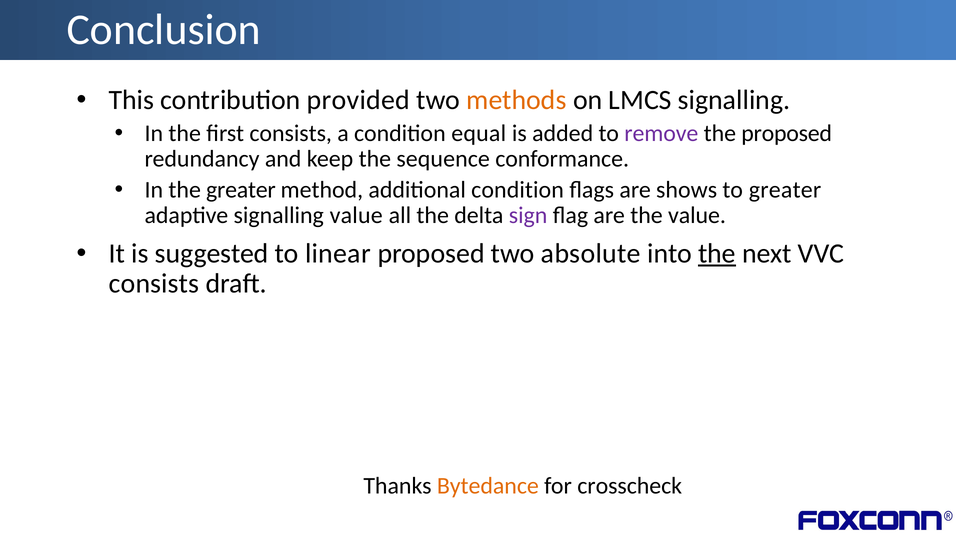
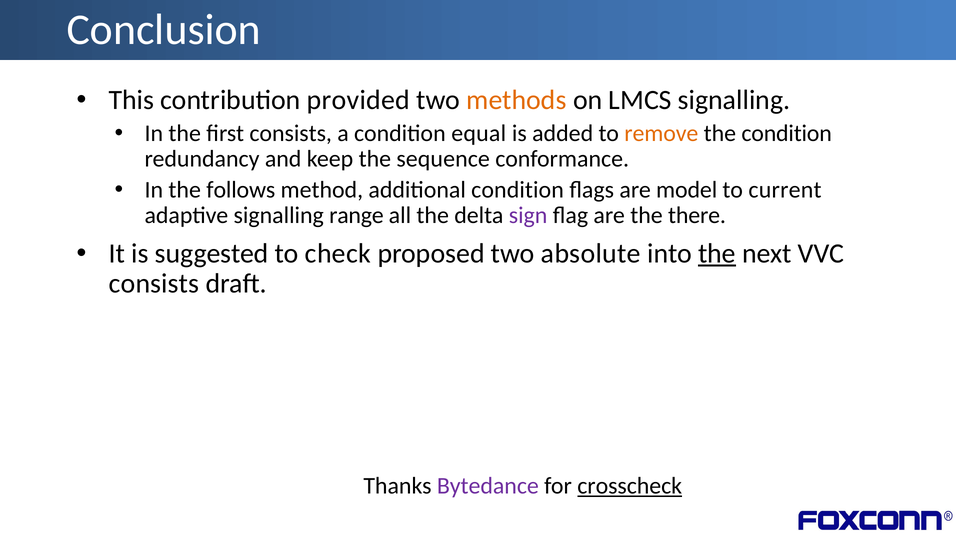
remove colour: purple -> orange
the proposed: proposed -> condition
the greater: greater -> follows
shows: shows -> model
to greater: greater -> current
signalling value: value -> range
the value: value -> there
linear: linear -> check
Bytedance colour: orange -> purple
crosscheck underline: none -> present
